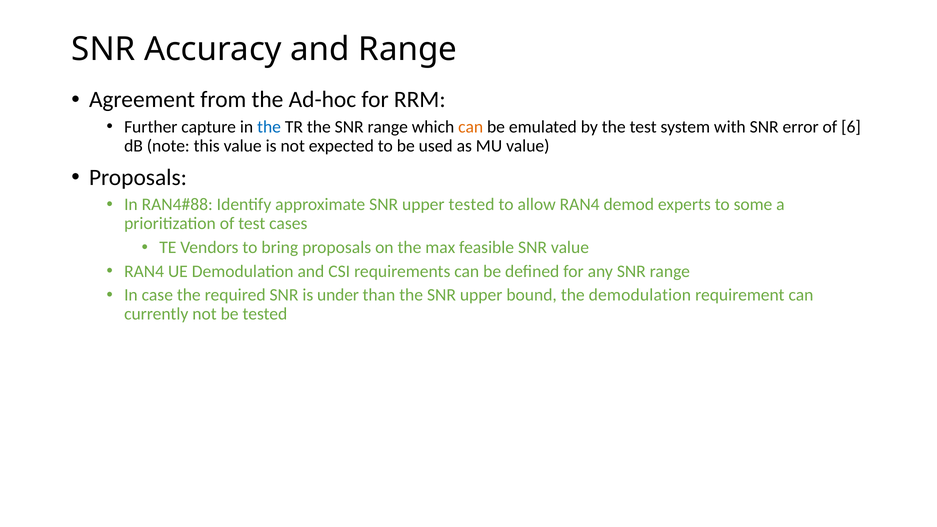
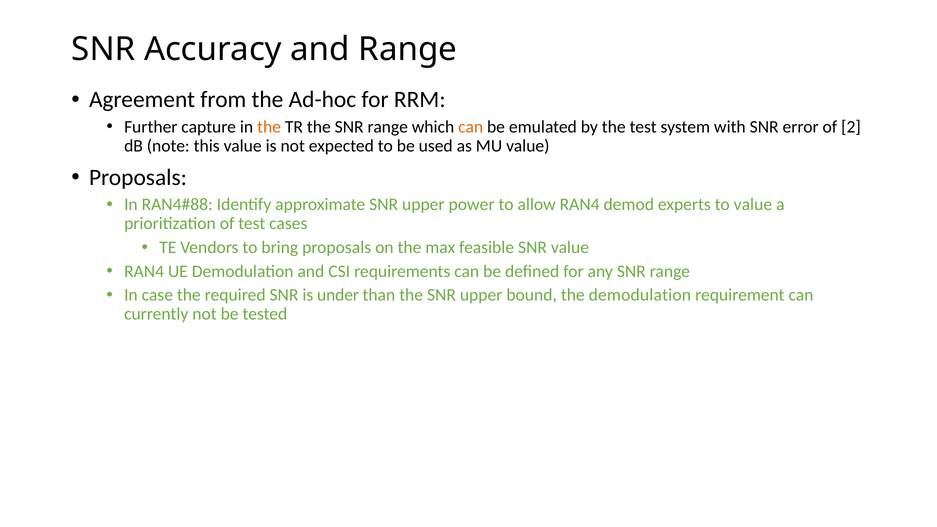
the at (269, 127) colour: blue -> orange
6: 6 -> 2
upper tested: tested -> power
to some: some -> value
